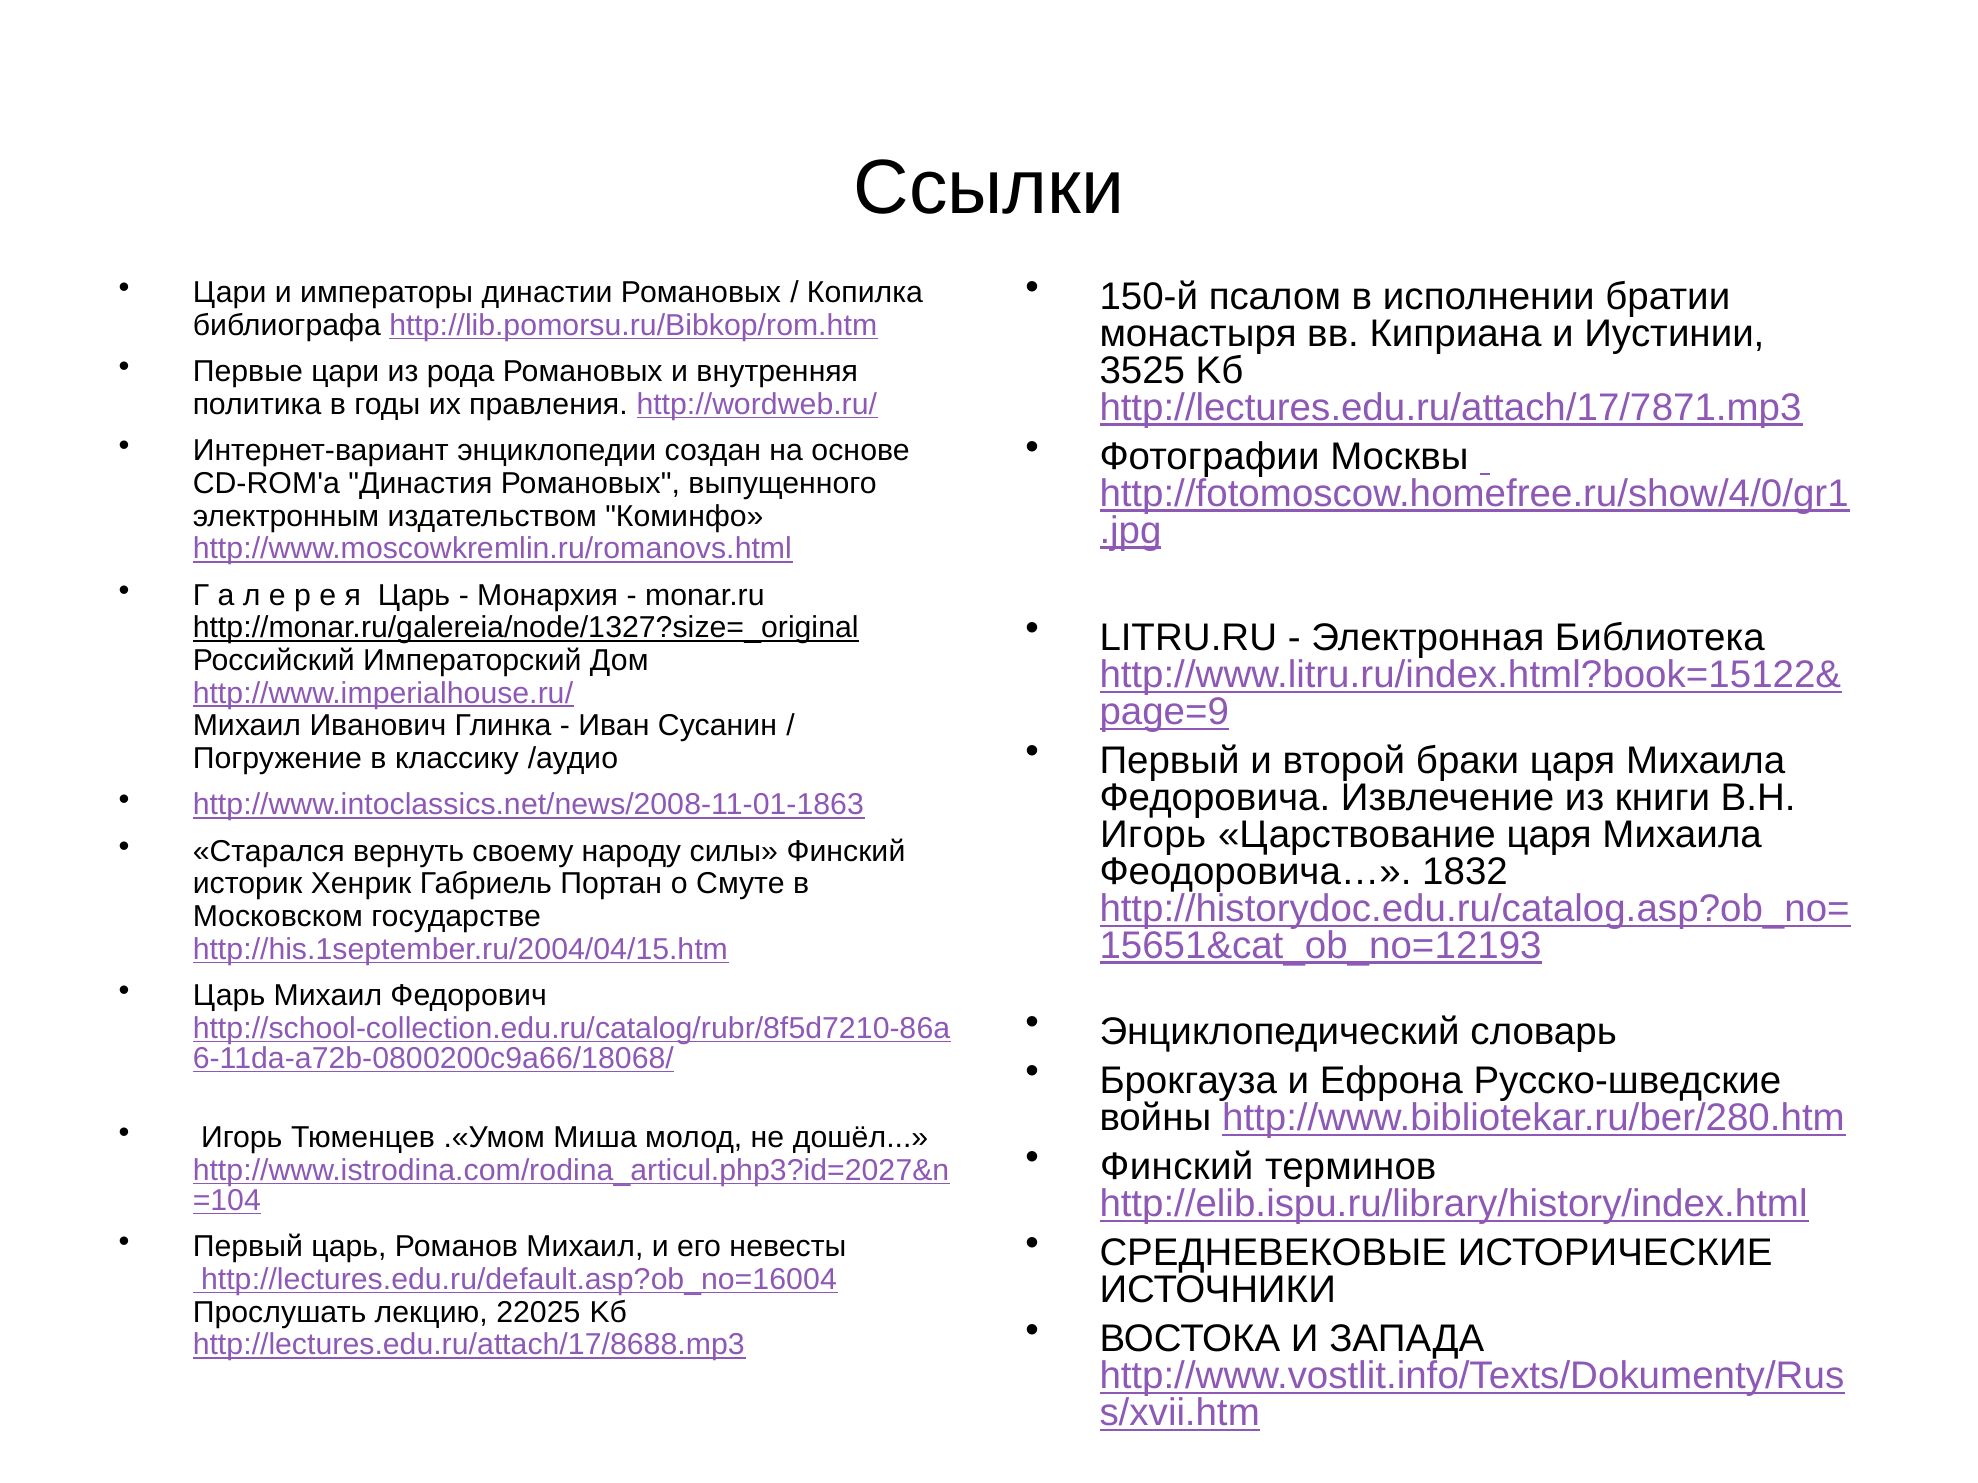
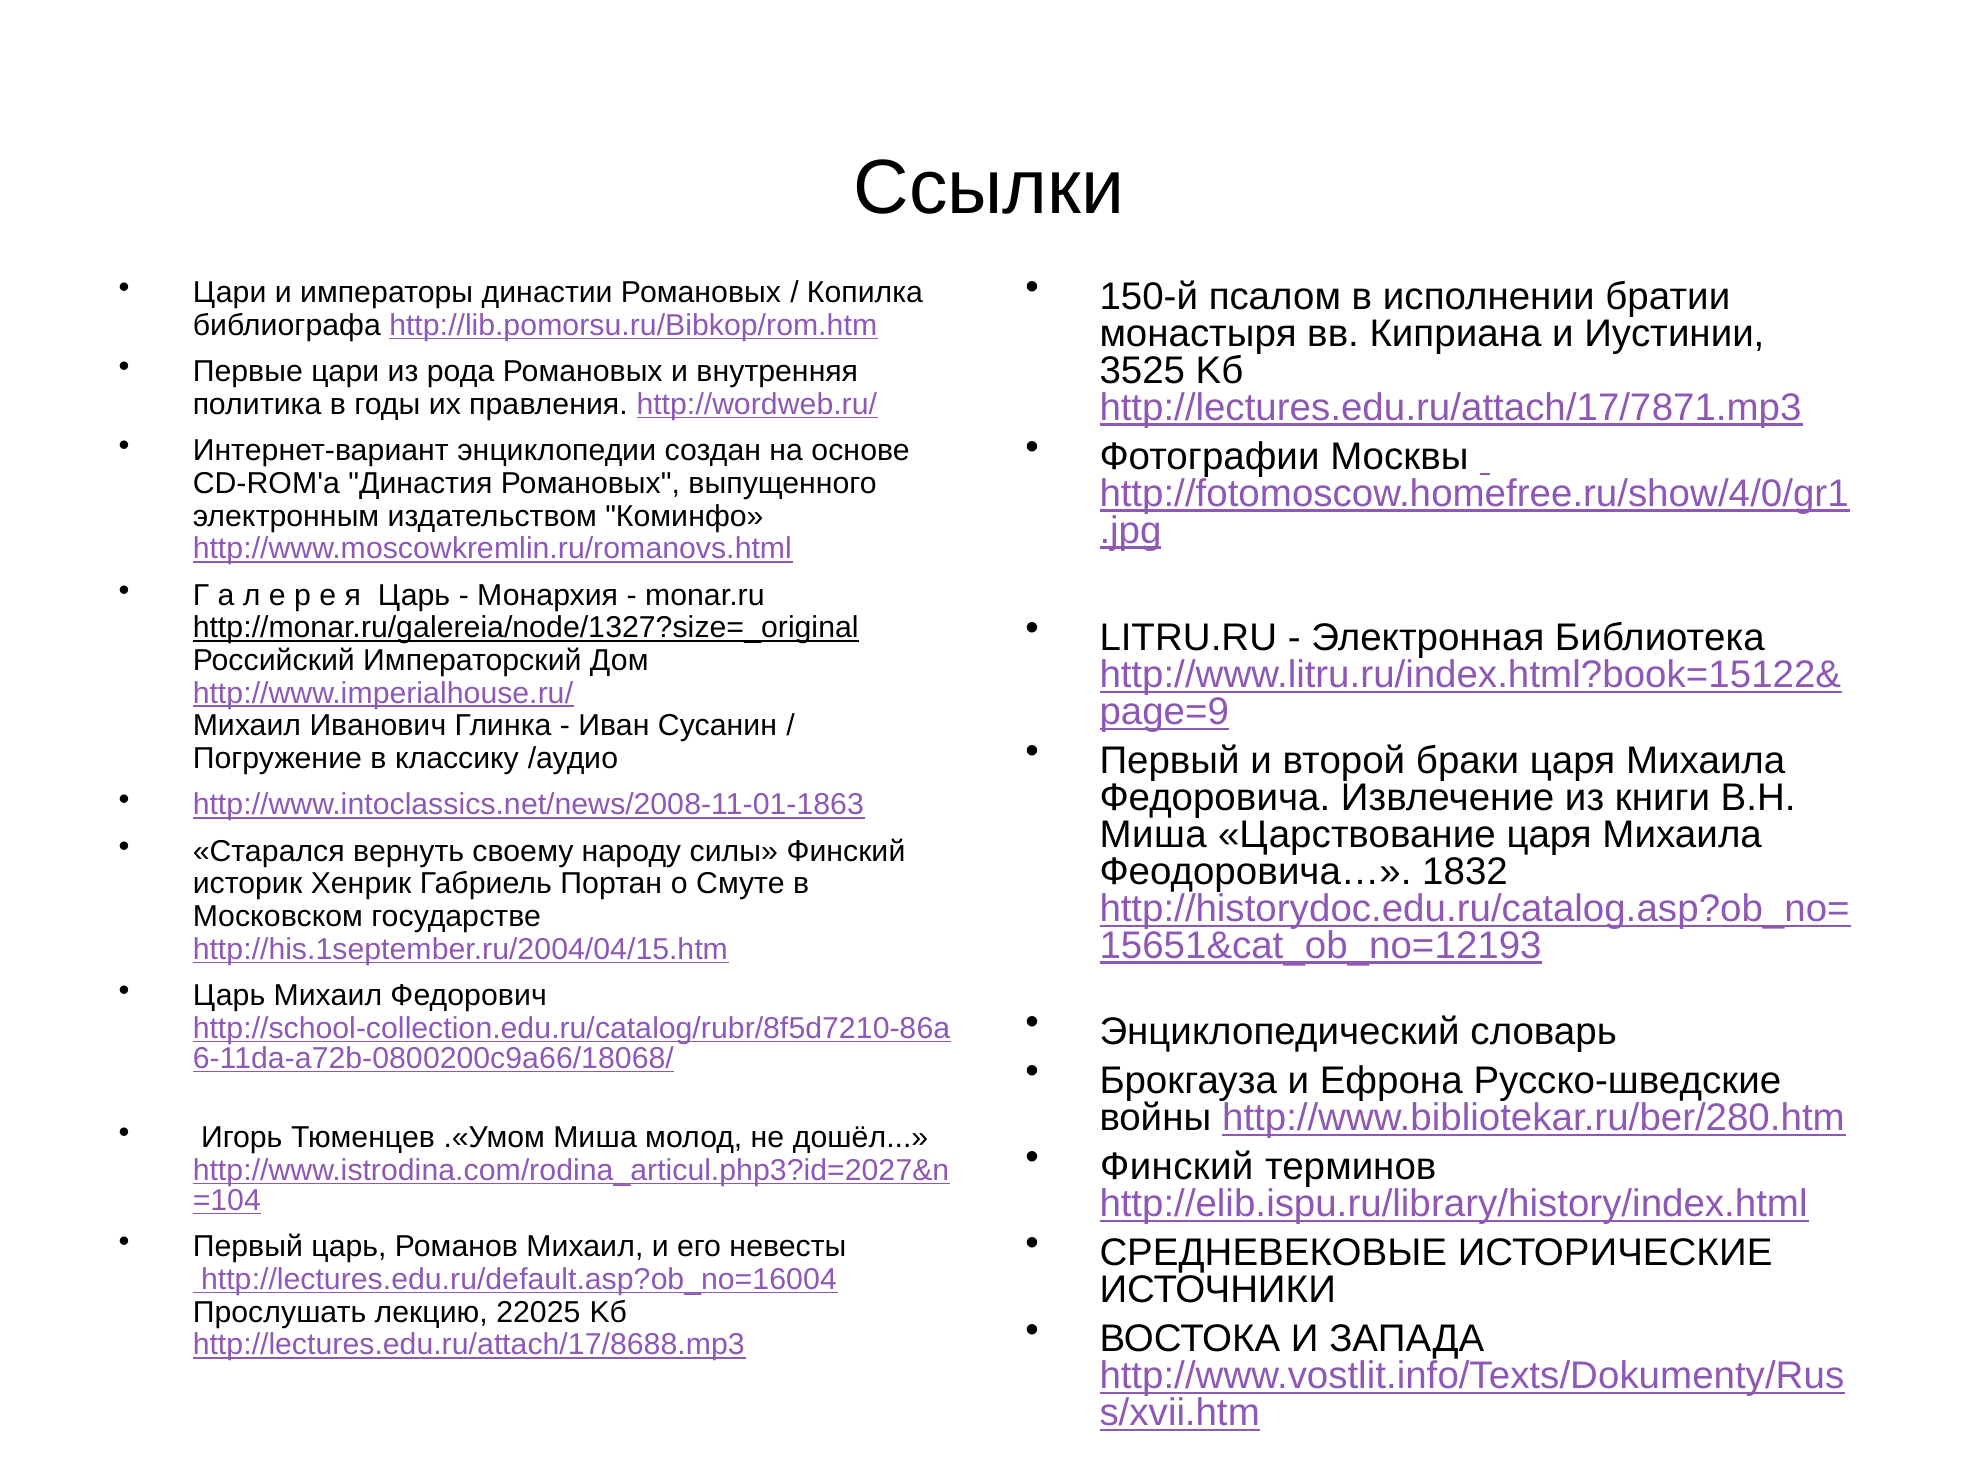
Игорь at (1153, 835): Игорь -> Миша
